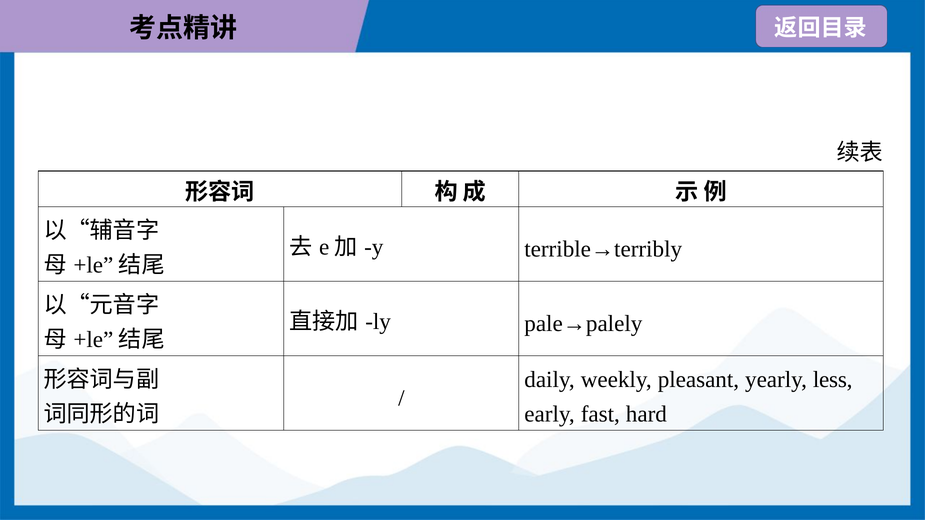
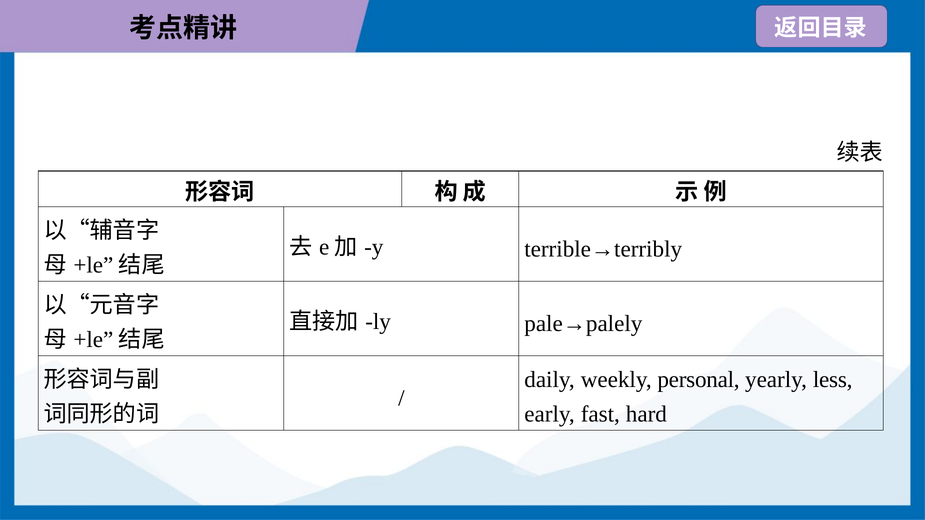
pleasant: pleasant -> personal
